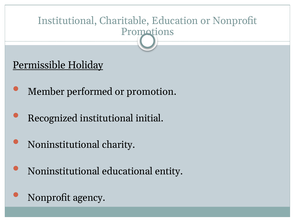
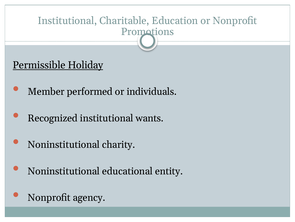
promotion: promotion -> individuals
initial: initial -> wants
